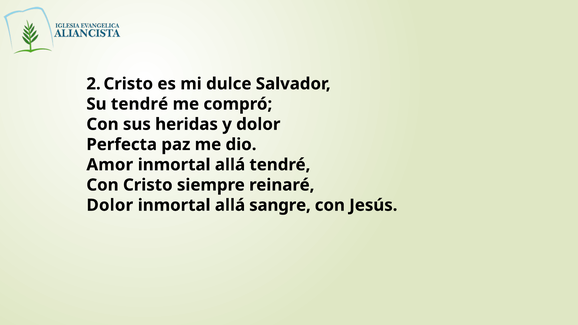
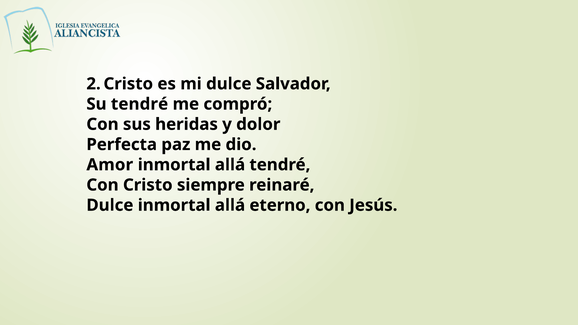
Dolor at (110, 205): Dolor -> Dulce
sangre: sangre -> eterno
